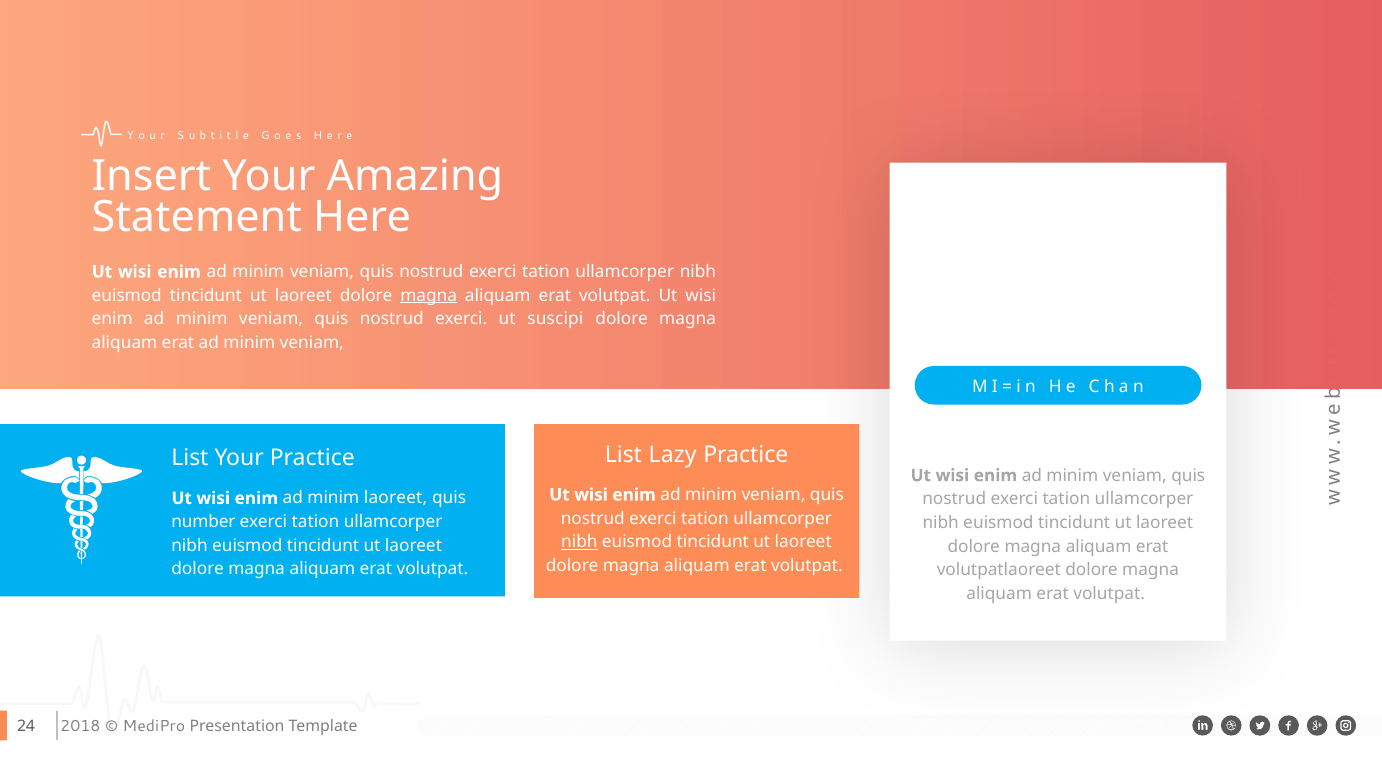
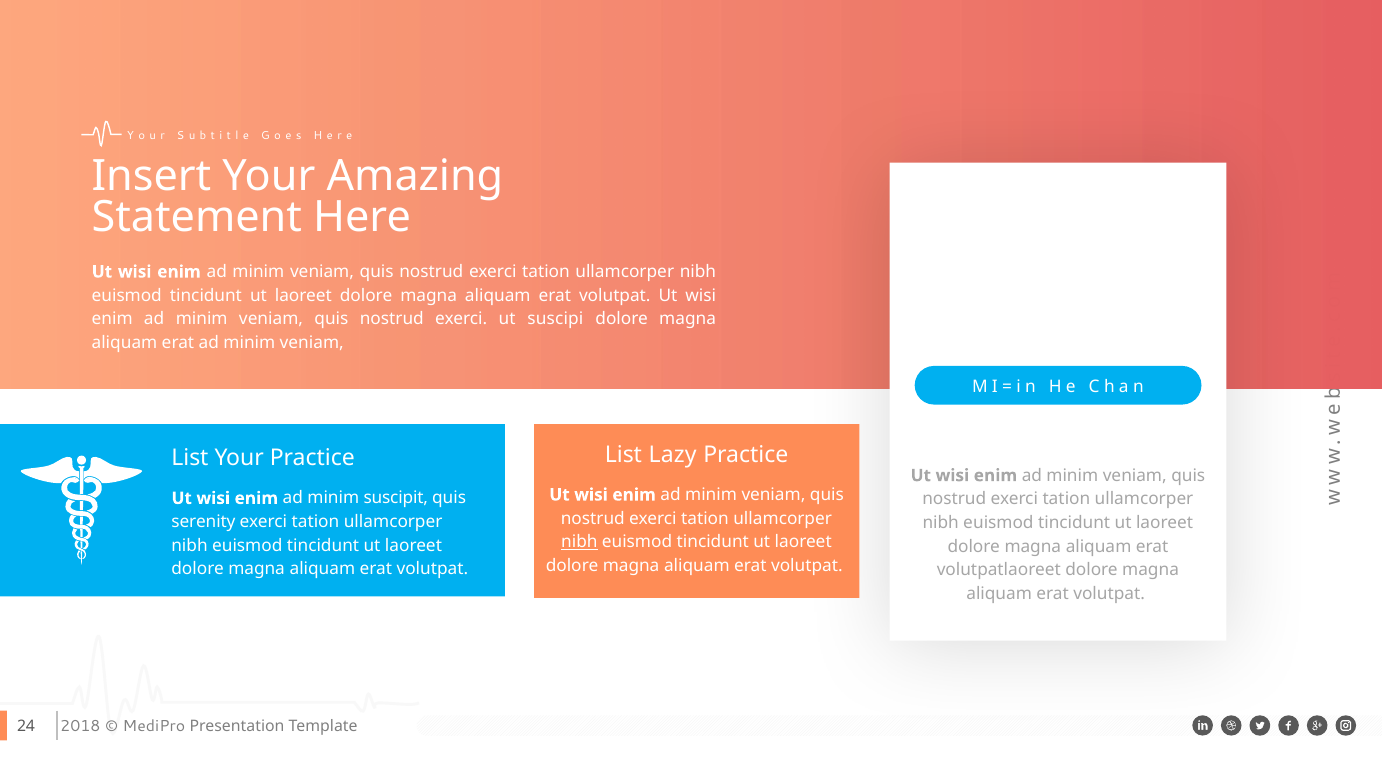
magna at (429, 295) underline: present -> none
minim laoreet: laoreet -> suscipit
number: number -> serenity
